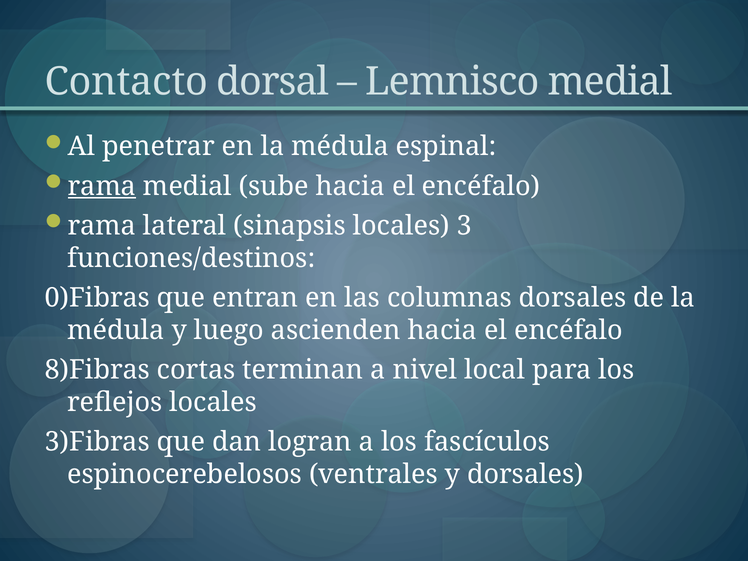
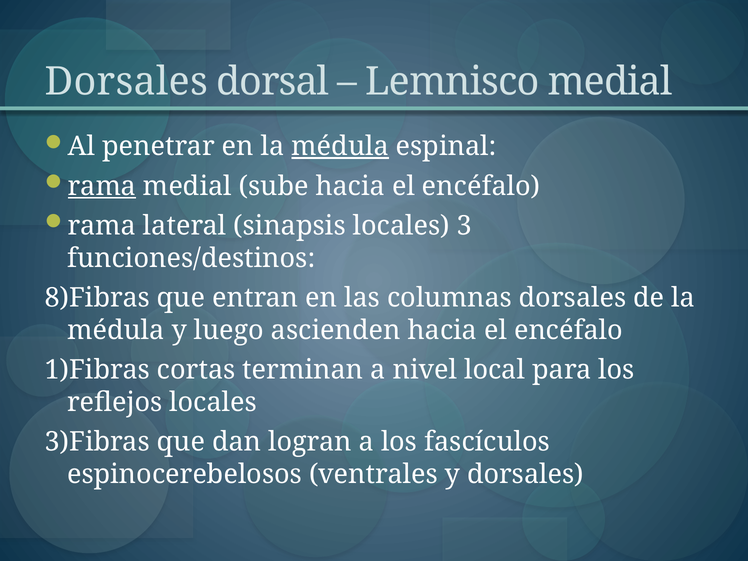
Contacto at (127, 82): Contacto -> Dorsales
médula at (340, 146) underline: none -> present
0)Fibras: 0)Fibras -> 8)Fibras
8)Fibras: 8)Fibras -> 1)Fibras
